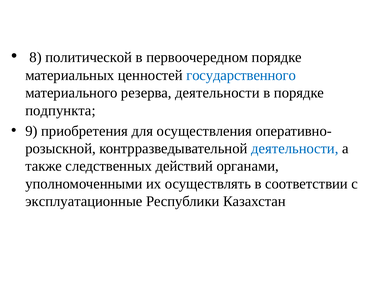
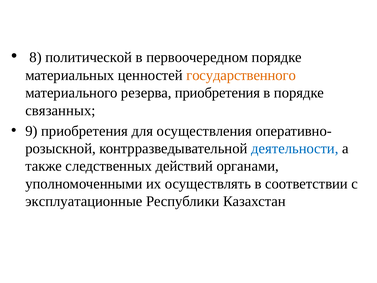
государственного colour: blue -> orange
резерва деятельности: деятельности -> приобретения
подпункта: подпункта -> связанных
